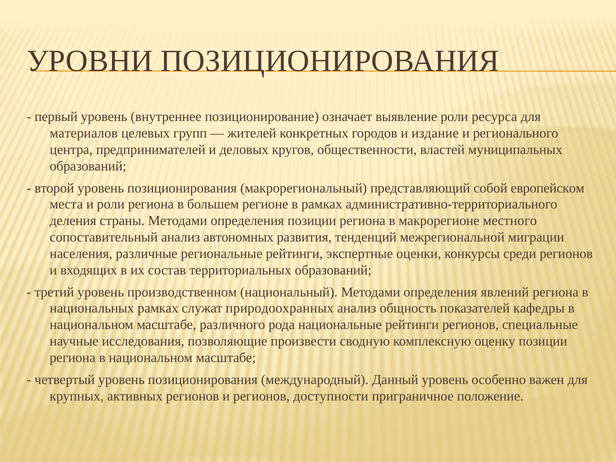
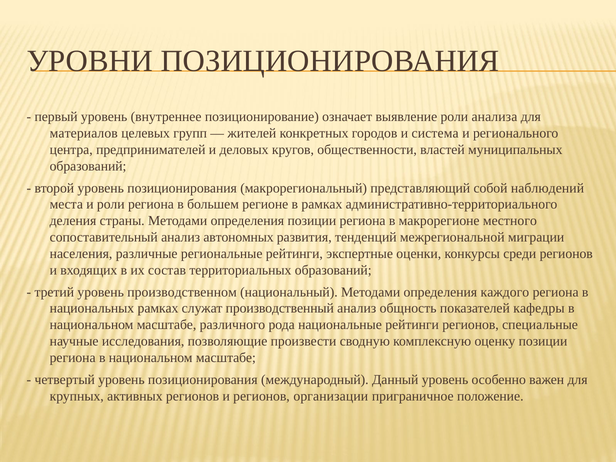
ресурса: ресурса -> анализа
издание: издание -> система
европейском: европейском -> наблюдений
явлений: явлений -> каждого
природоохранных: природоохранных -> производственный
доступности: доступности -> организации
